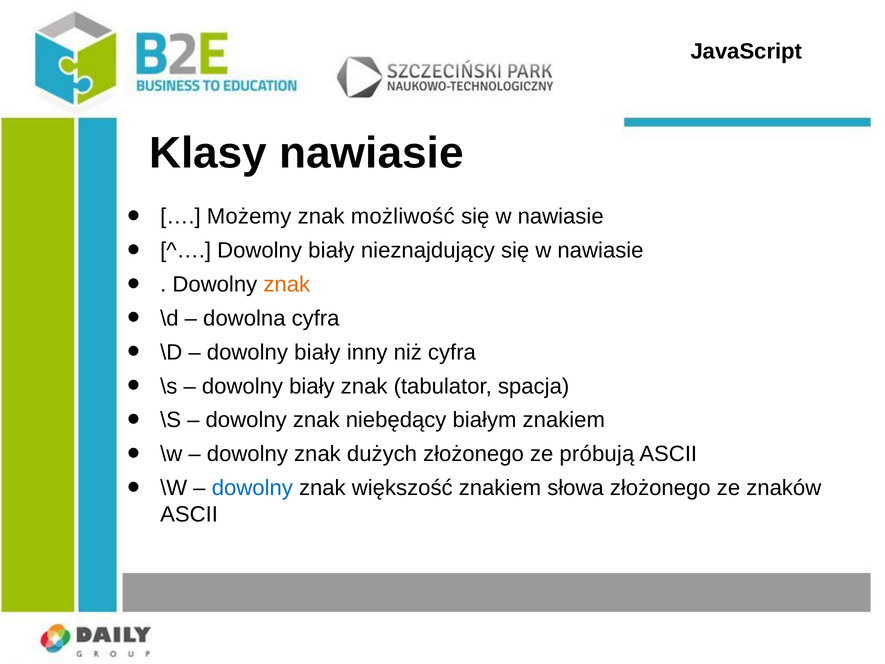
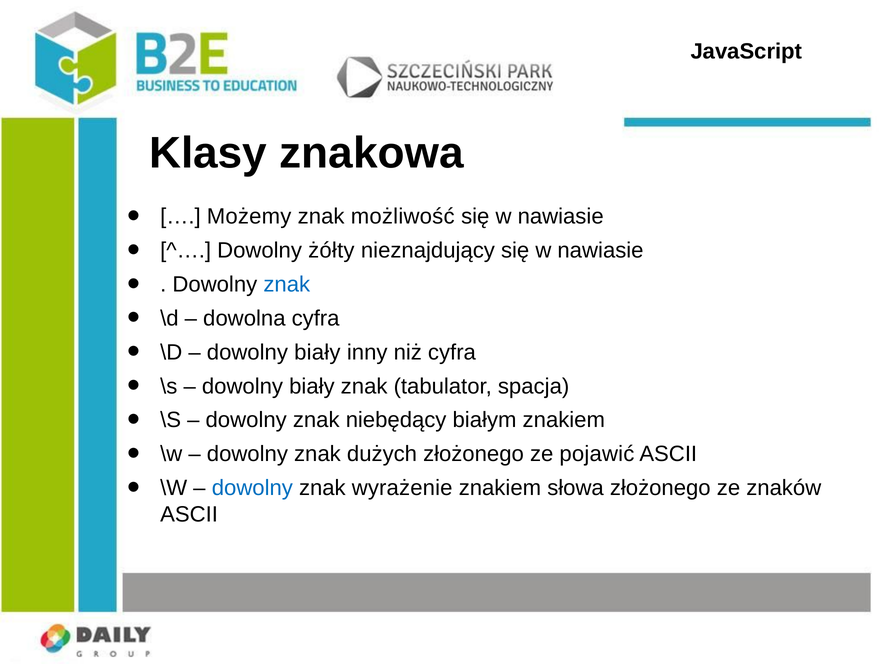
Klasy nawiasie: nawiasie -> znakowa
biały at (331, 250): biały -> żółty
znak at (287, 284) colour: orange -> blue
próbują: próbują -> pojawić
większość: większość -> wyrażenie
